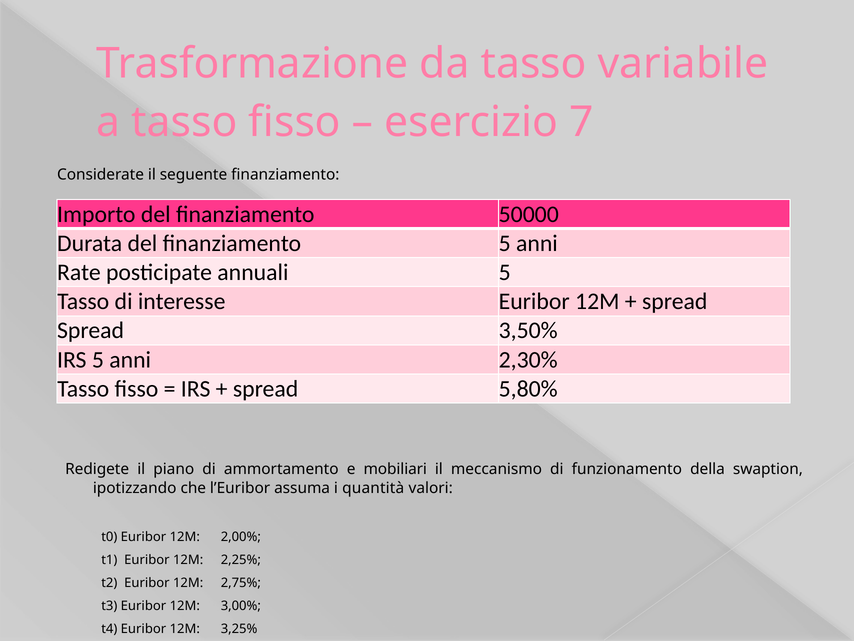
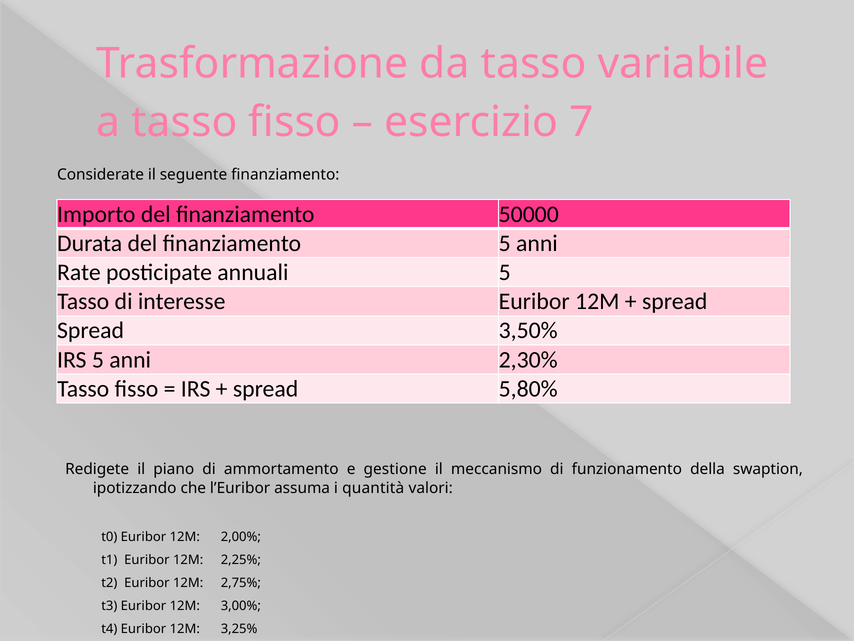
mobiliari: mobiliari -> gestione
